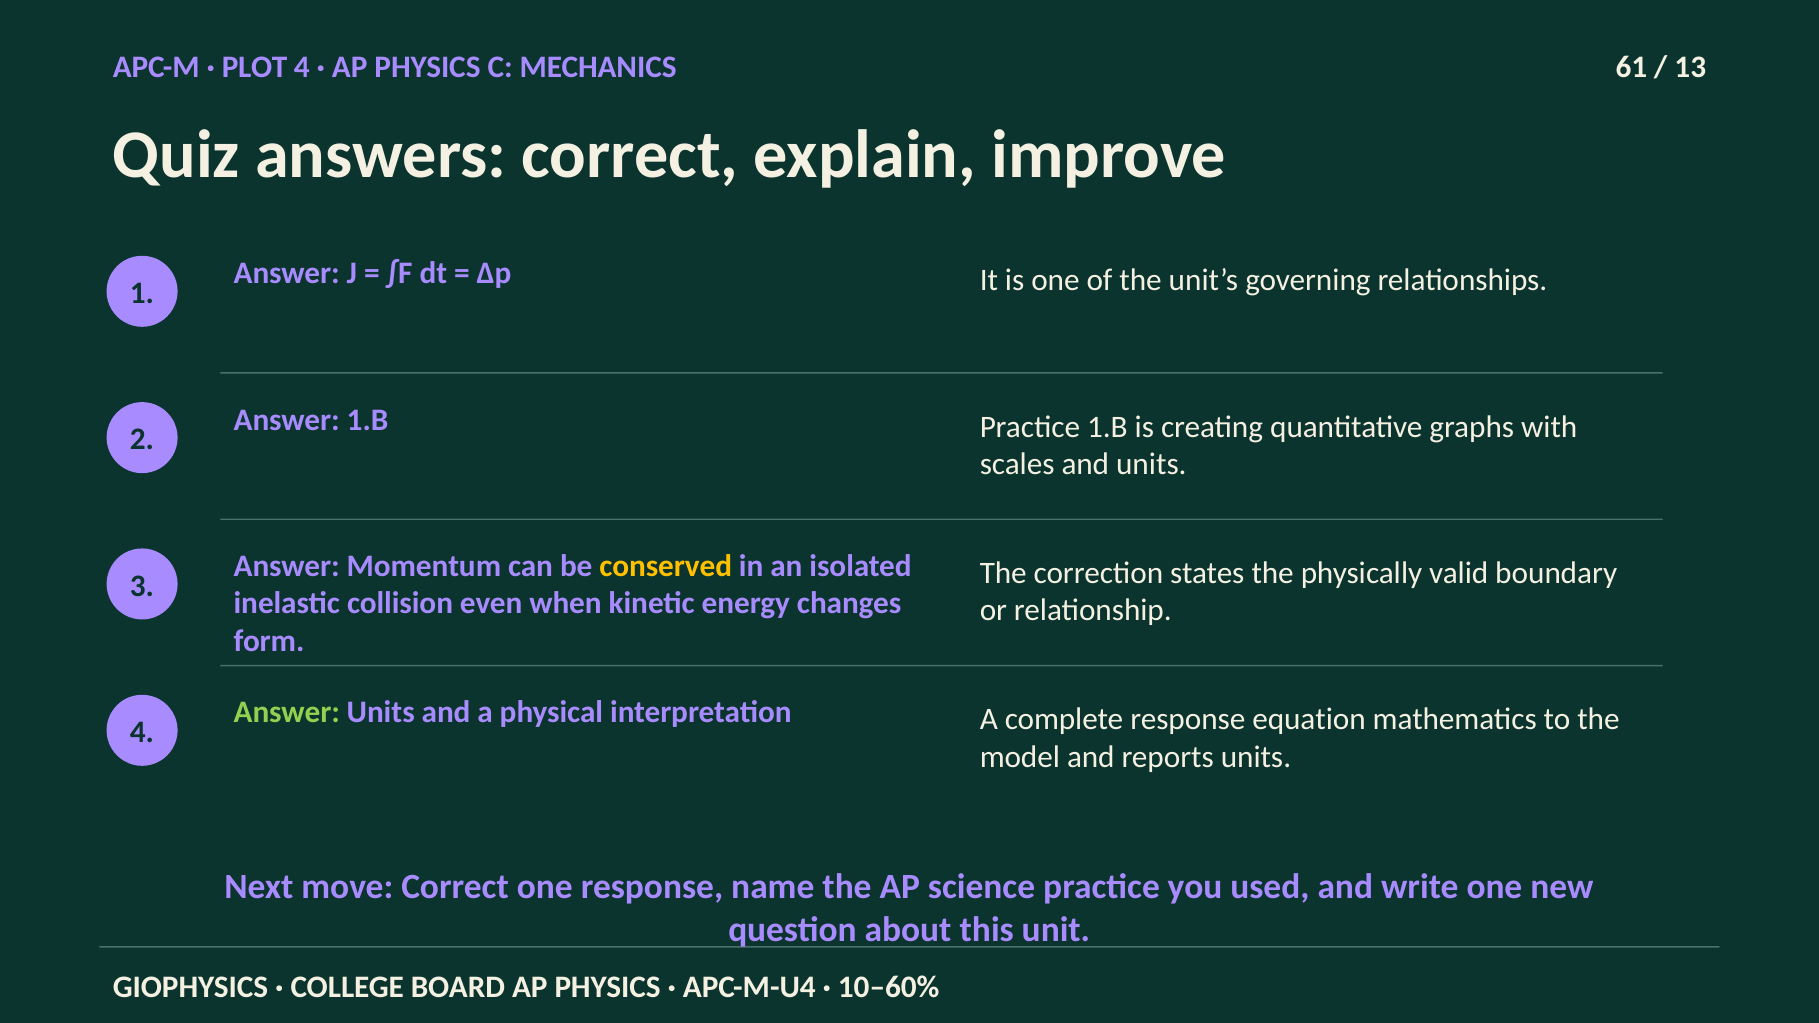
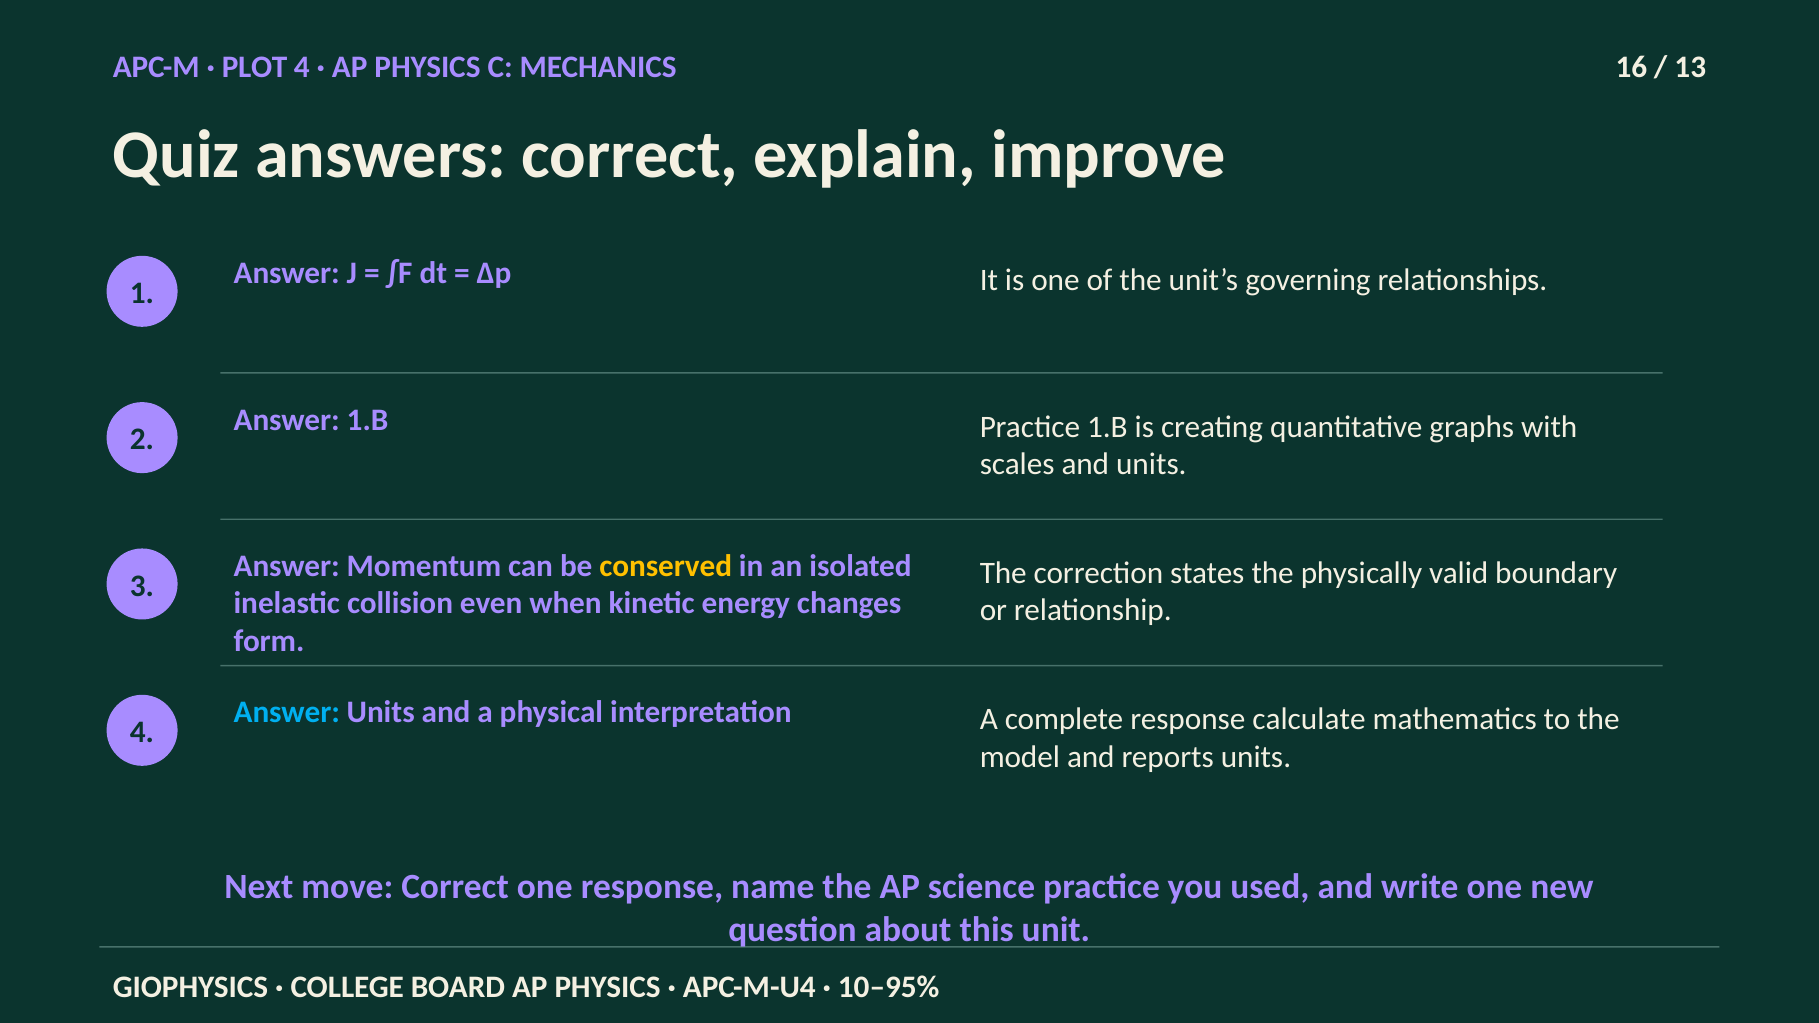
61: 61 -> 16
Answer at (287, 713) colour: light green -> light blue
equation: equation -> calculate
10–60%: 10–60% -> 10–95%
